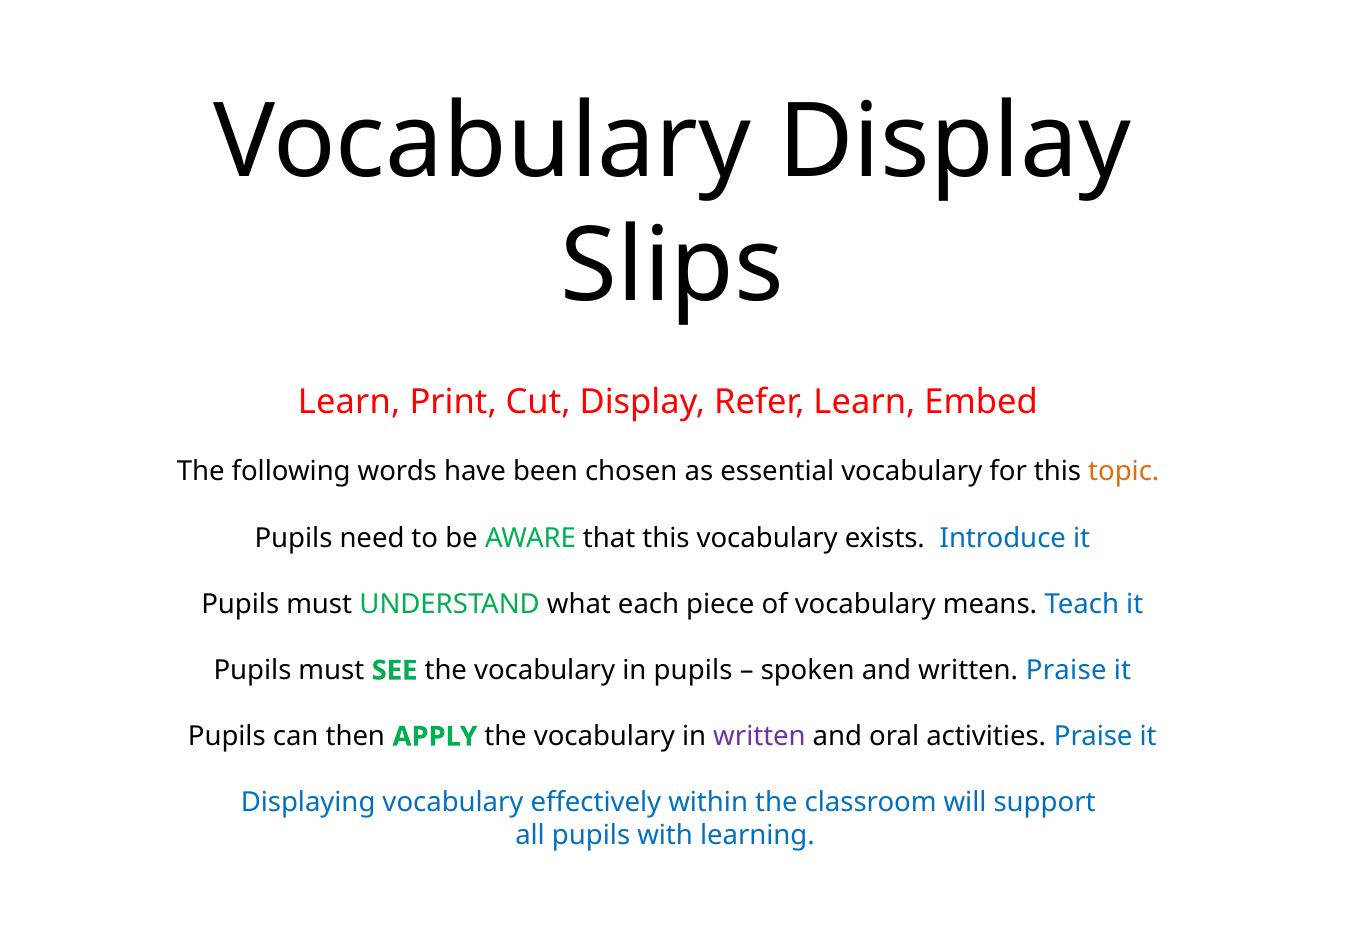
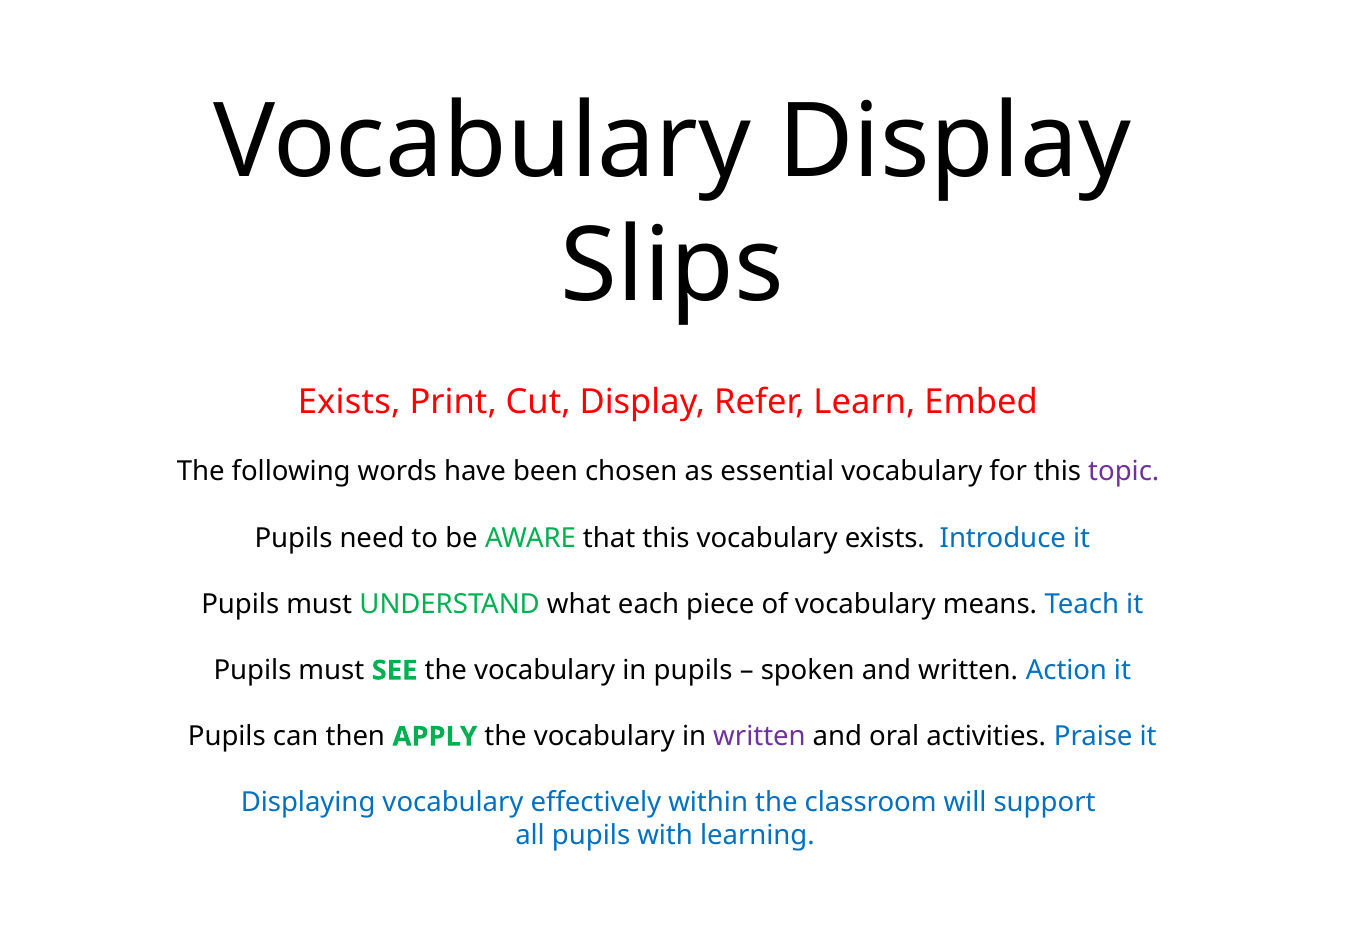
Learn at (349, 402): Learn -> Exists
topic colour: orange -> purple
written Praise: Praise -> Action
